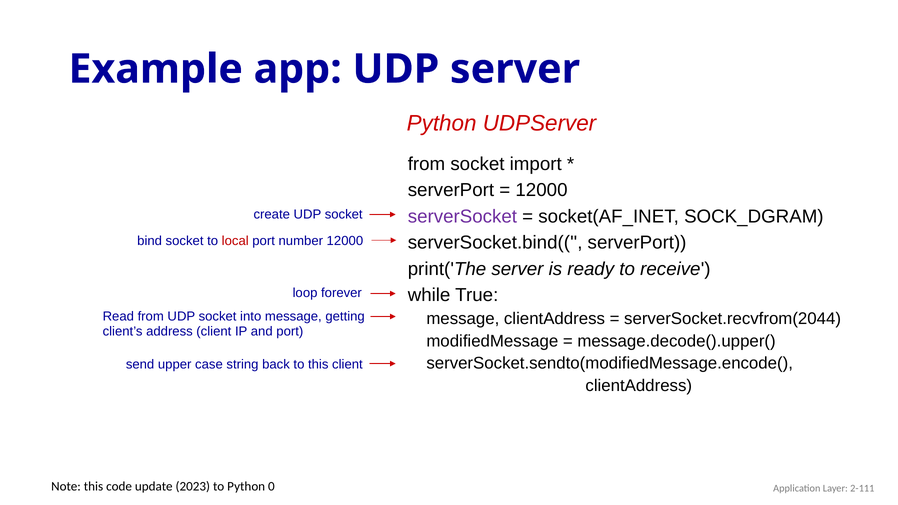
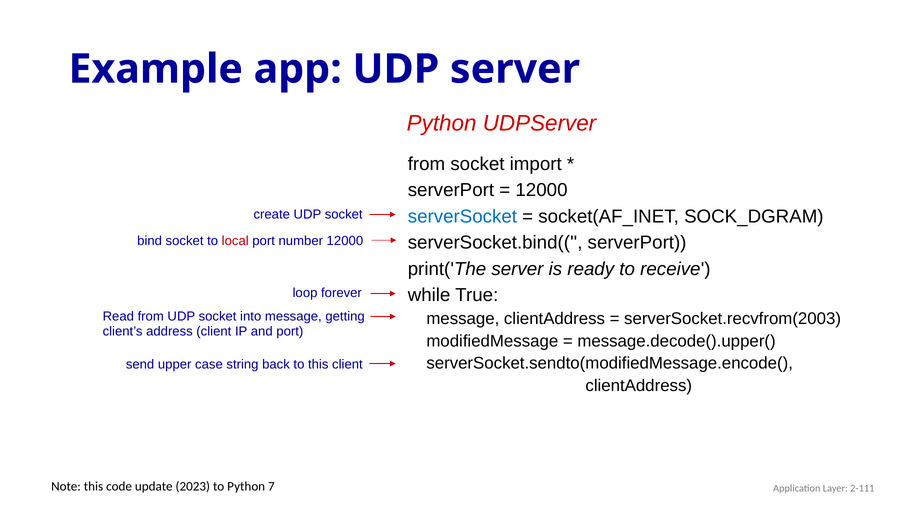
serverSocket colour: purple -> blue
serverSocket.recvfrom(2044: serverSocket.recvfrom(2044 -> serverSocket.recvfrom(2003
0: 0 -> 7
